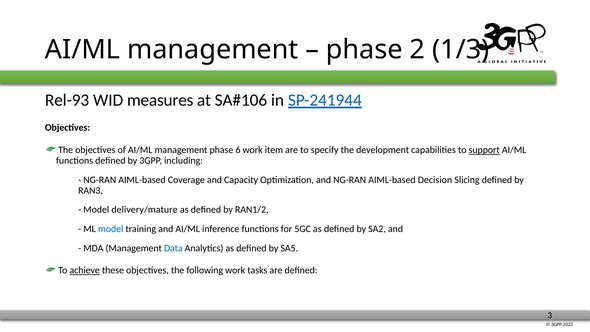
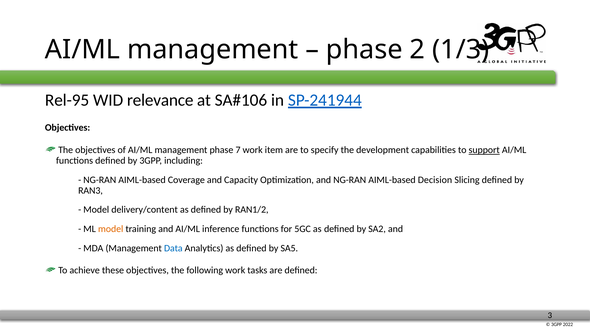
Rel-93: Rel-93 -> Rel-95
measures: measures -> relevance
6: 6 -> 7
delivery/mature: delivery/mature -> delivery/content
model at (111, 229) colour: blue -> orange
achieve underline: present -> none
